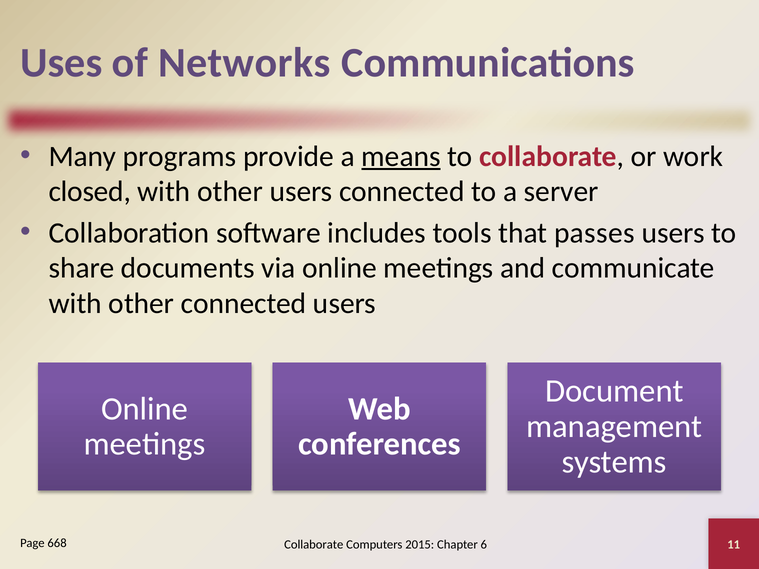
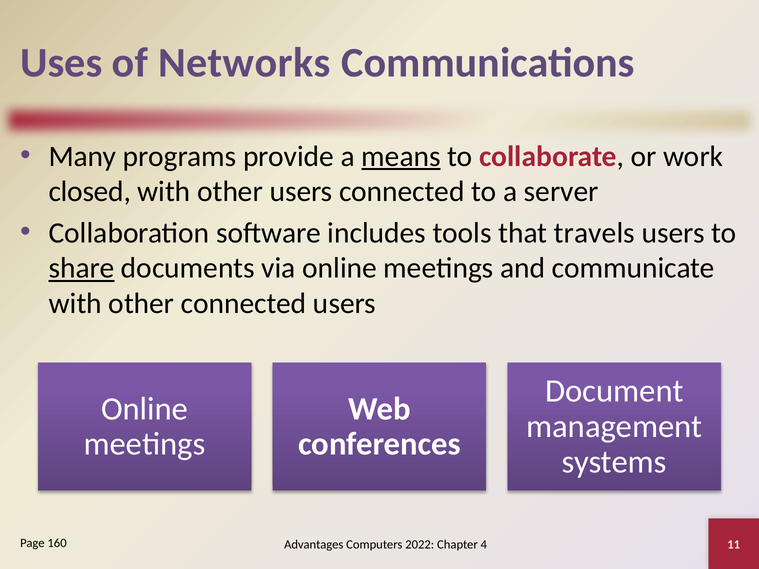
passes: passes -> travels
share underline: none -> present
668: 668 -> 160
Collaborate at (314, 545): Collaborate -> Advantages
2015: 2015 -> 2022
6: 6 -> 4
